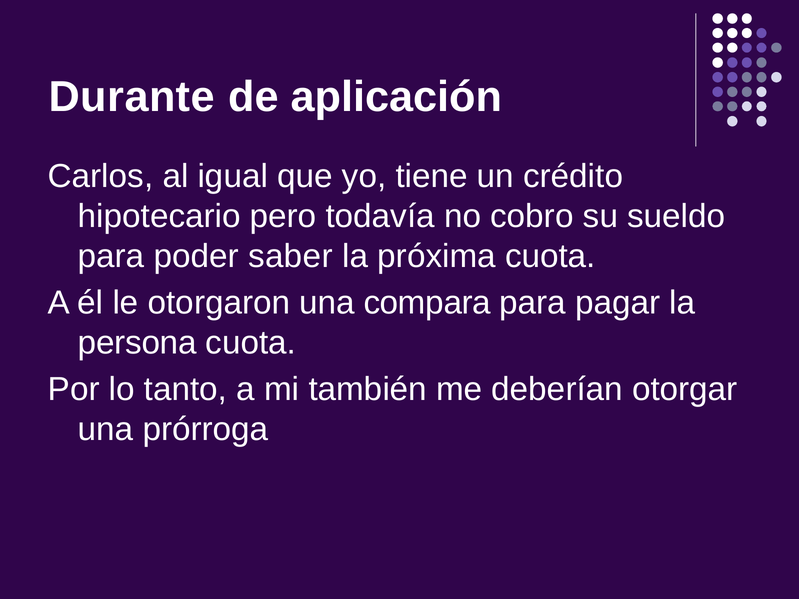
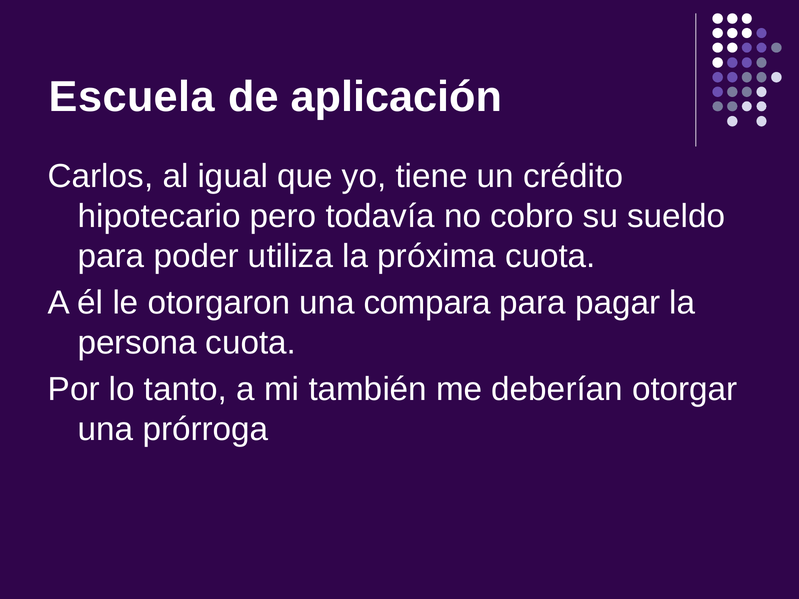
Durante: Durante -> Escuela
saber: saber -> utiliza
